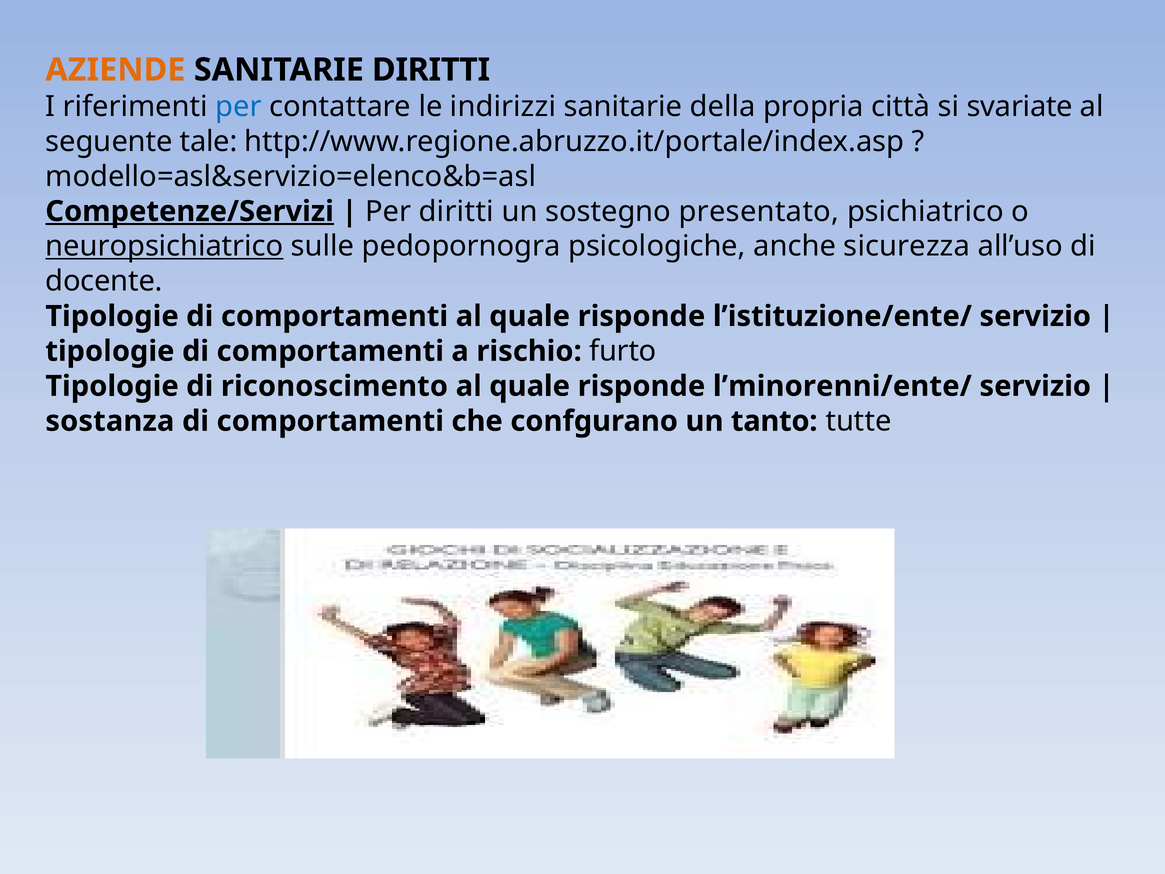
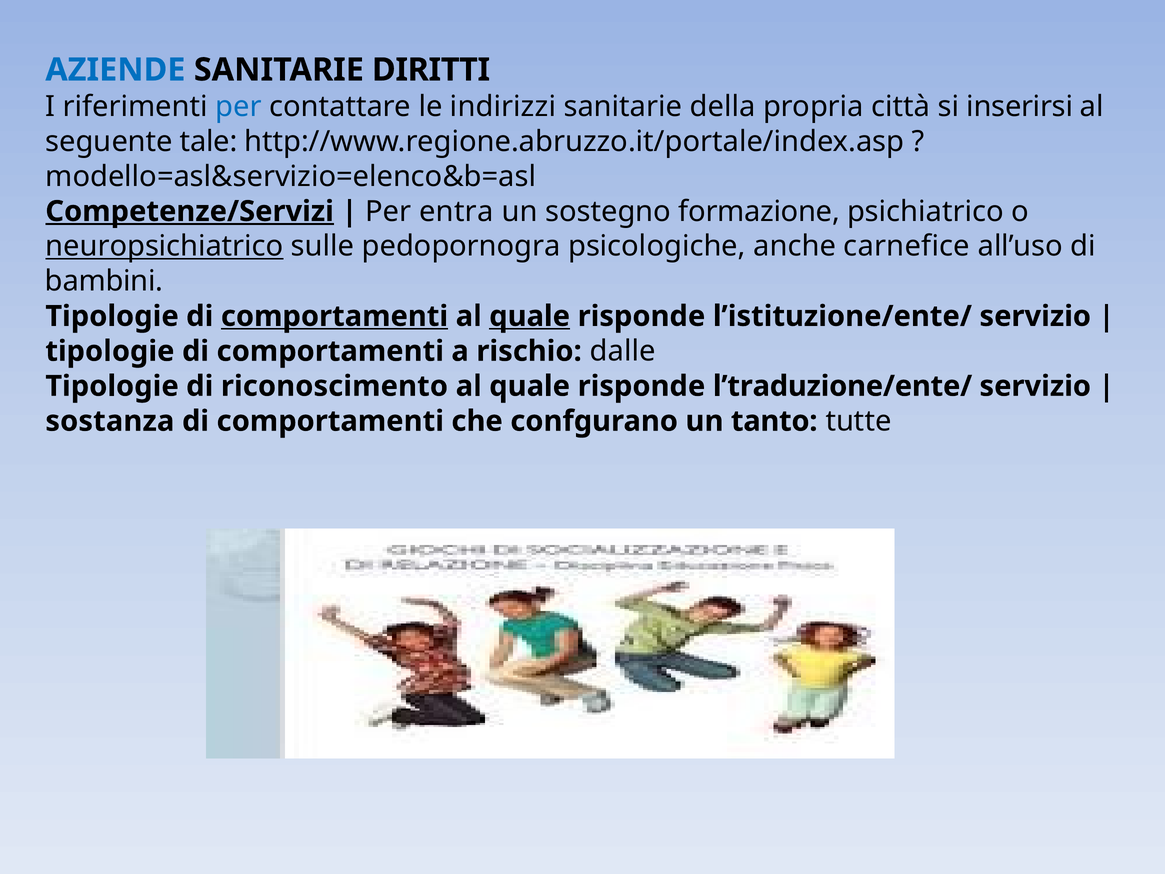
AZIENDE colour: orange -> blue
svariate: svariate -> inserirsi
Per diritti: diritti -> entra
presentato: presentato -> formazione
sicurezza: sicurezza -> carnefice
docente: docente -> bambini
comportamenti at (335, 316) underline: none -> present
quale at (530, 316) underline: none -> present
furto: furto -> dalle
l’minorenni/ente/: l’minorenni/ente/ -> l’traduzione/ente/
